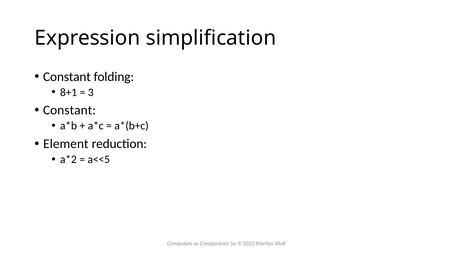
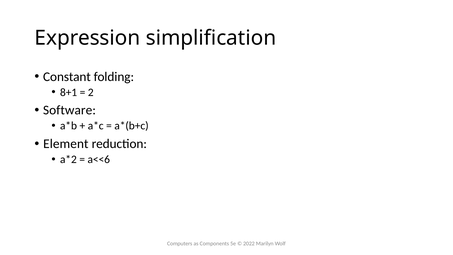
3: 3 -> 2
Constant at (69, 110): Constant -> Software
a<<5: a<<5 -> a<<6
